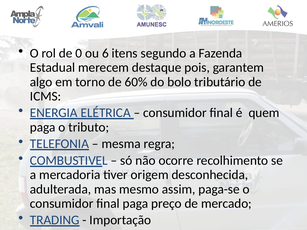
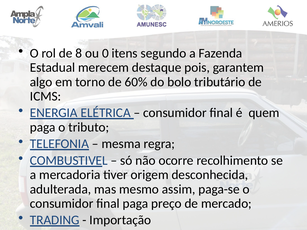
0: 0 -> 8
6: 6 -> 0
